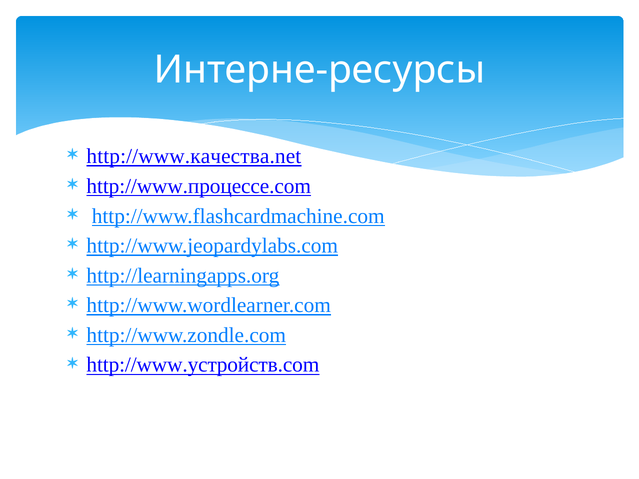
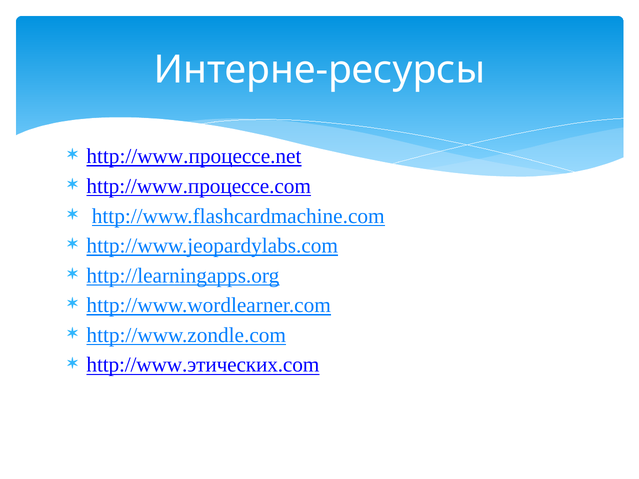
http://www.качества.net: http://www.качества.net -> http://www.процессе.net
http://www.устройств.com: http://www.устройств.com -> http://www.этических.com
